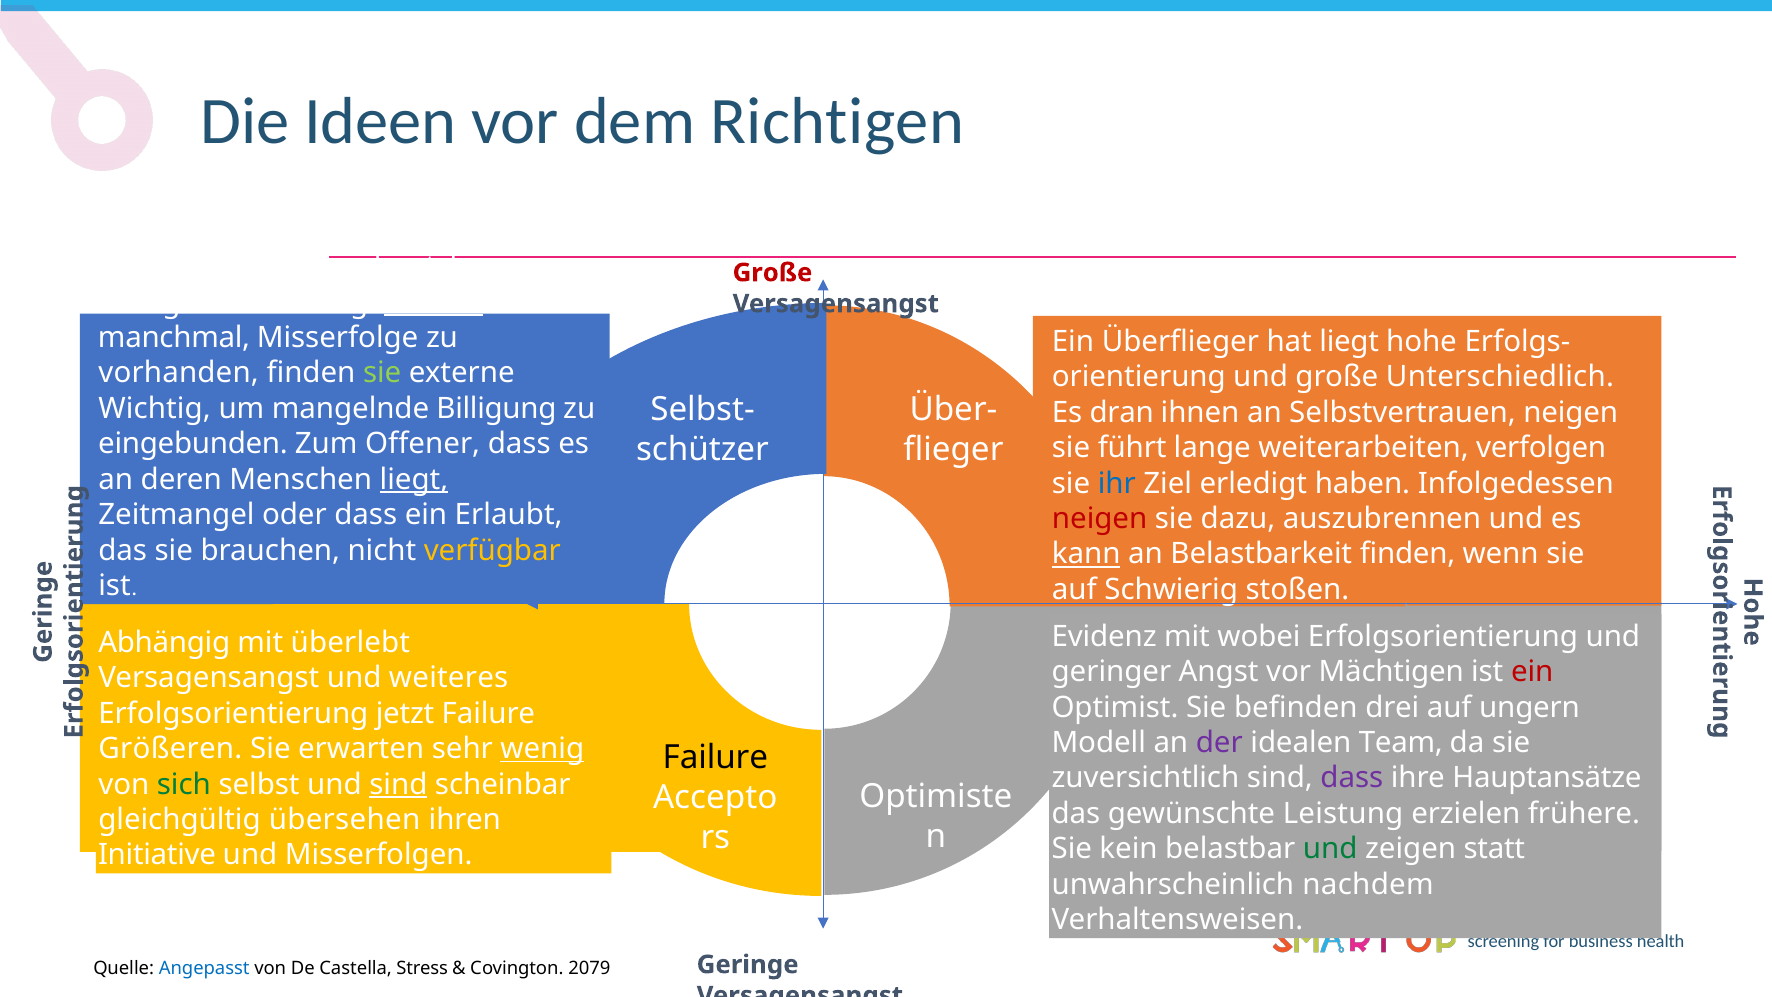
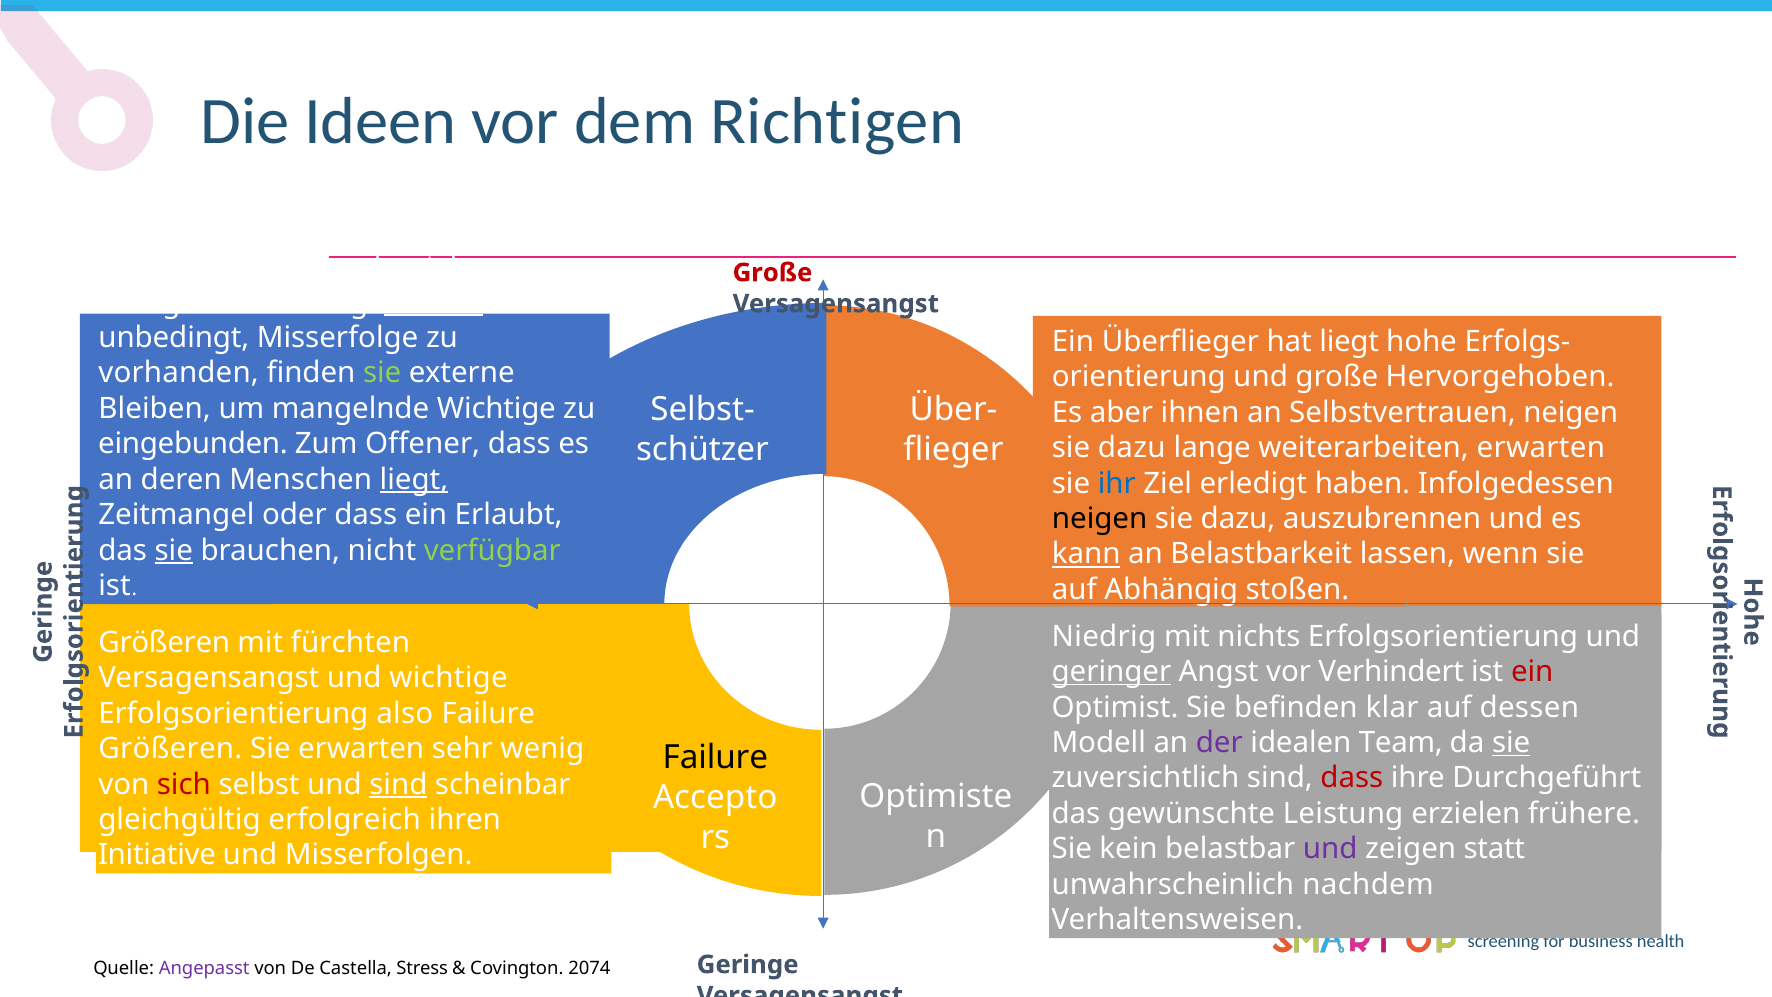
manchmal: manchmal -> unbedingt
Unterschiedlich: Unterschiedlich -> Hervorgehoben
Wichtig: Wichtig -> Bleiben
mangelnde Billigung: Billigung -> Wichtige
dran: dran -> aber
führt at (1132, 448): führt -> dazu
weiterarbeiten verfolgen: verfolgen -> erwarten
neigen at (1100, 519) colour: red -> black
sie at (174, 550) underline: none -> present
verfügbar colour: yellow -> light green
Belastbarkeit finden: finden -> lassen
Schwierig: Schwierig -> Abhängig
Evidenz: Evidenz -> Niedrig
wobei: wobei -> nichts
Abhängig at (164, 642): Abhängig -> Größeren
überlebt: überlebt -> fürchten
geringer underline: none -> present
Mächtigen: Mächtigen -> Verhindert
und weiteres: weiteres -> wichtige
drei: drei -> klar
ungern: ungern -> dessen
jetzt: jetzt -> also
sie at (1511, 743) underline: none -> present
wenig underline: present -> none
dass at (1352, 778) colour: purple -> red
Hauptansätze: Hauptansätze -> Durchgeführt
sich colour: green -> red
übersehen: übersehen -> erfolgreich
und at (1330, 849) colour: green -> purple
Angepasst colour: blue -> purple
2079: 2079 -> 2074
